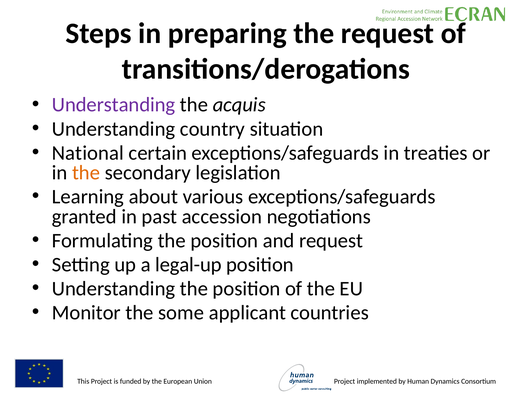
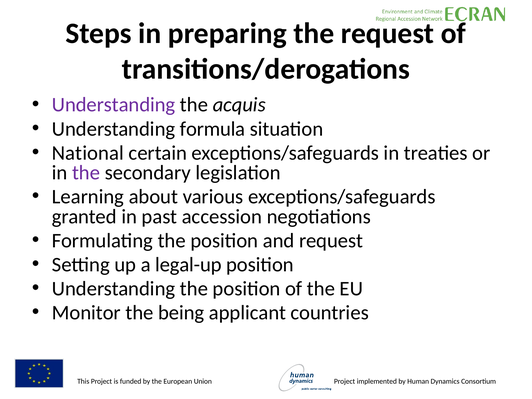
country: country -> formula
the at (86, 173) colour: orange -> purple
some: some -> being
